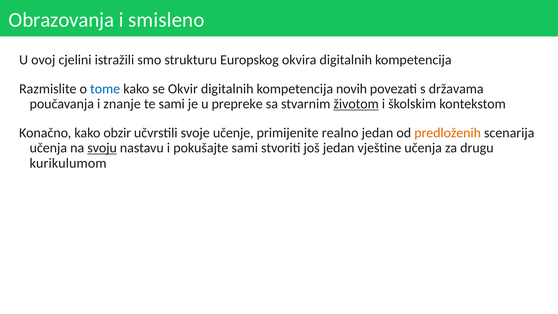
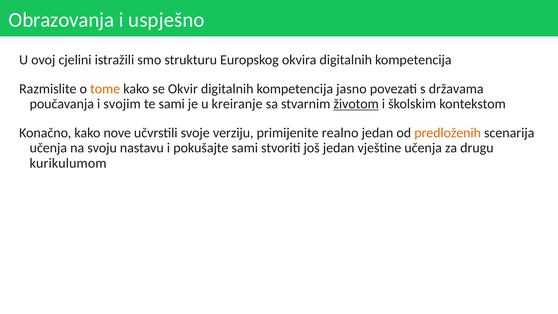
smisleno: smisleno -> uspješno
tome colour: blue -> orange
novih: novih -> jasno
znanje: znanje -> svojim
prepreke: prepreke -> kreiranje
obzir: obzir -> nove
učenje: učenje -> verziju
svoju underline: present -> none
